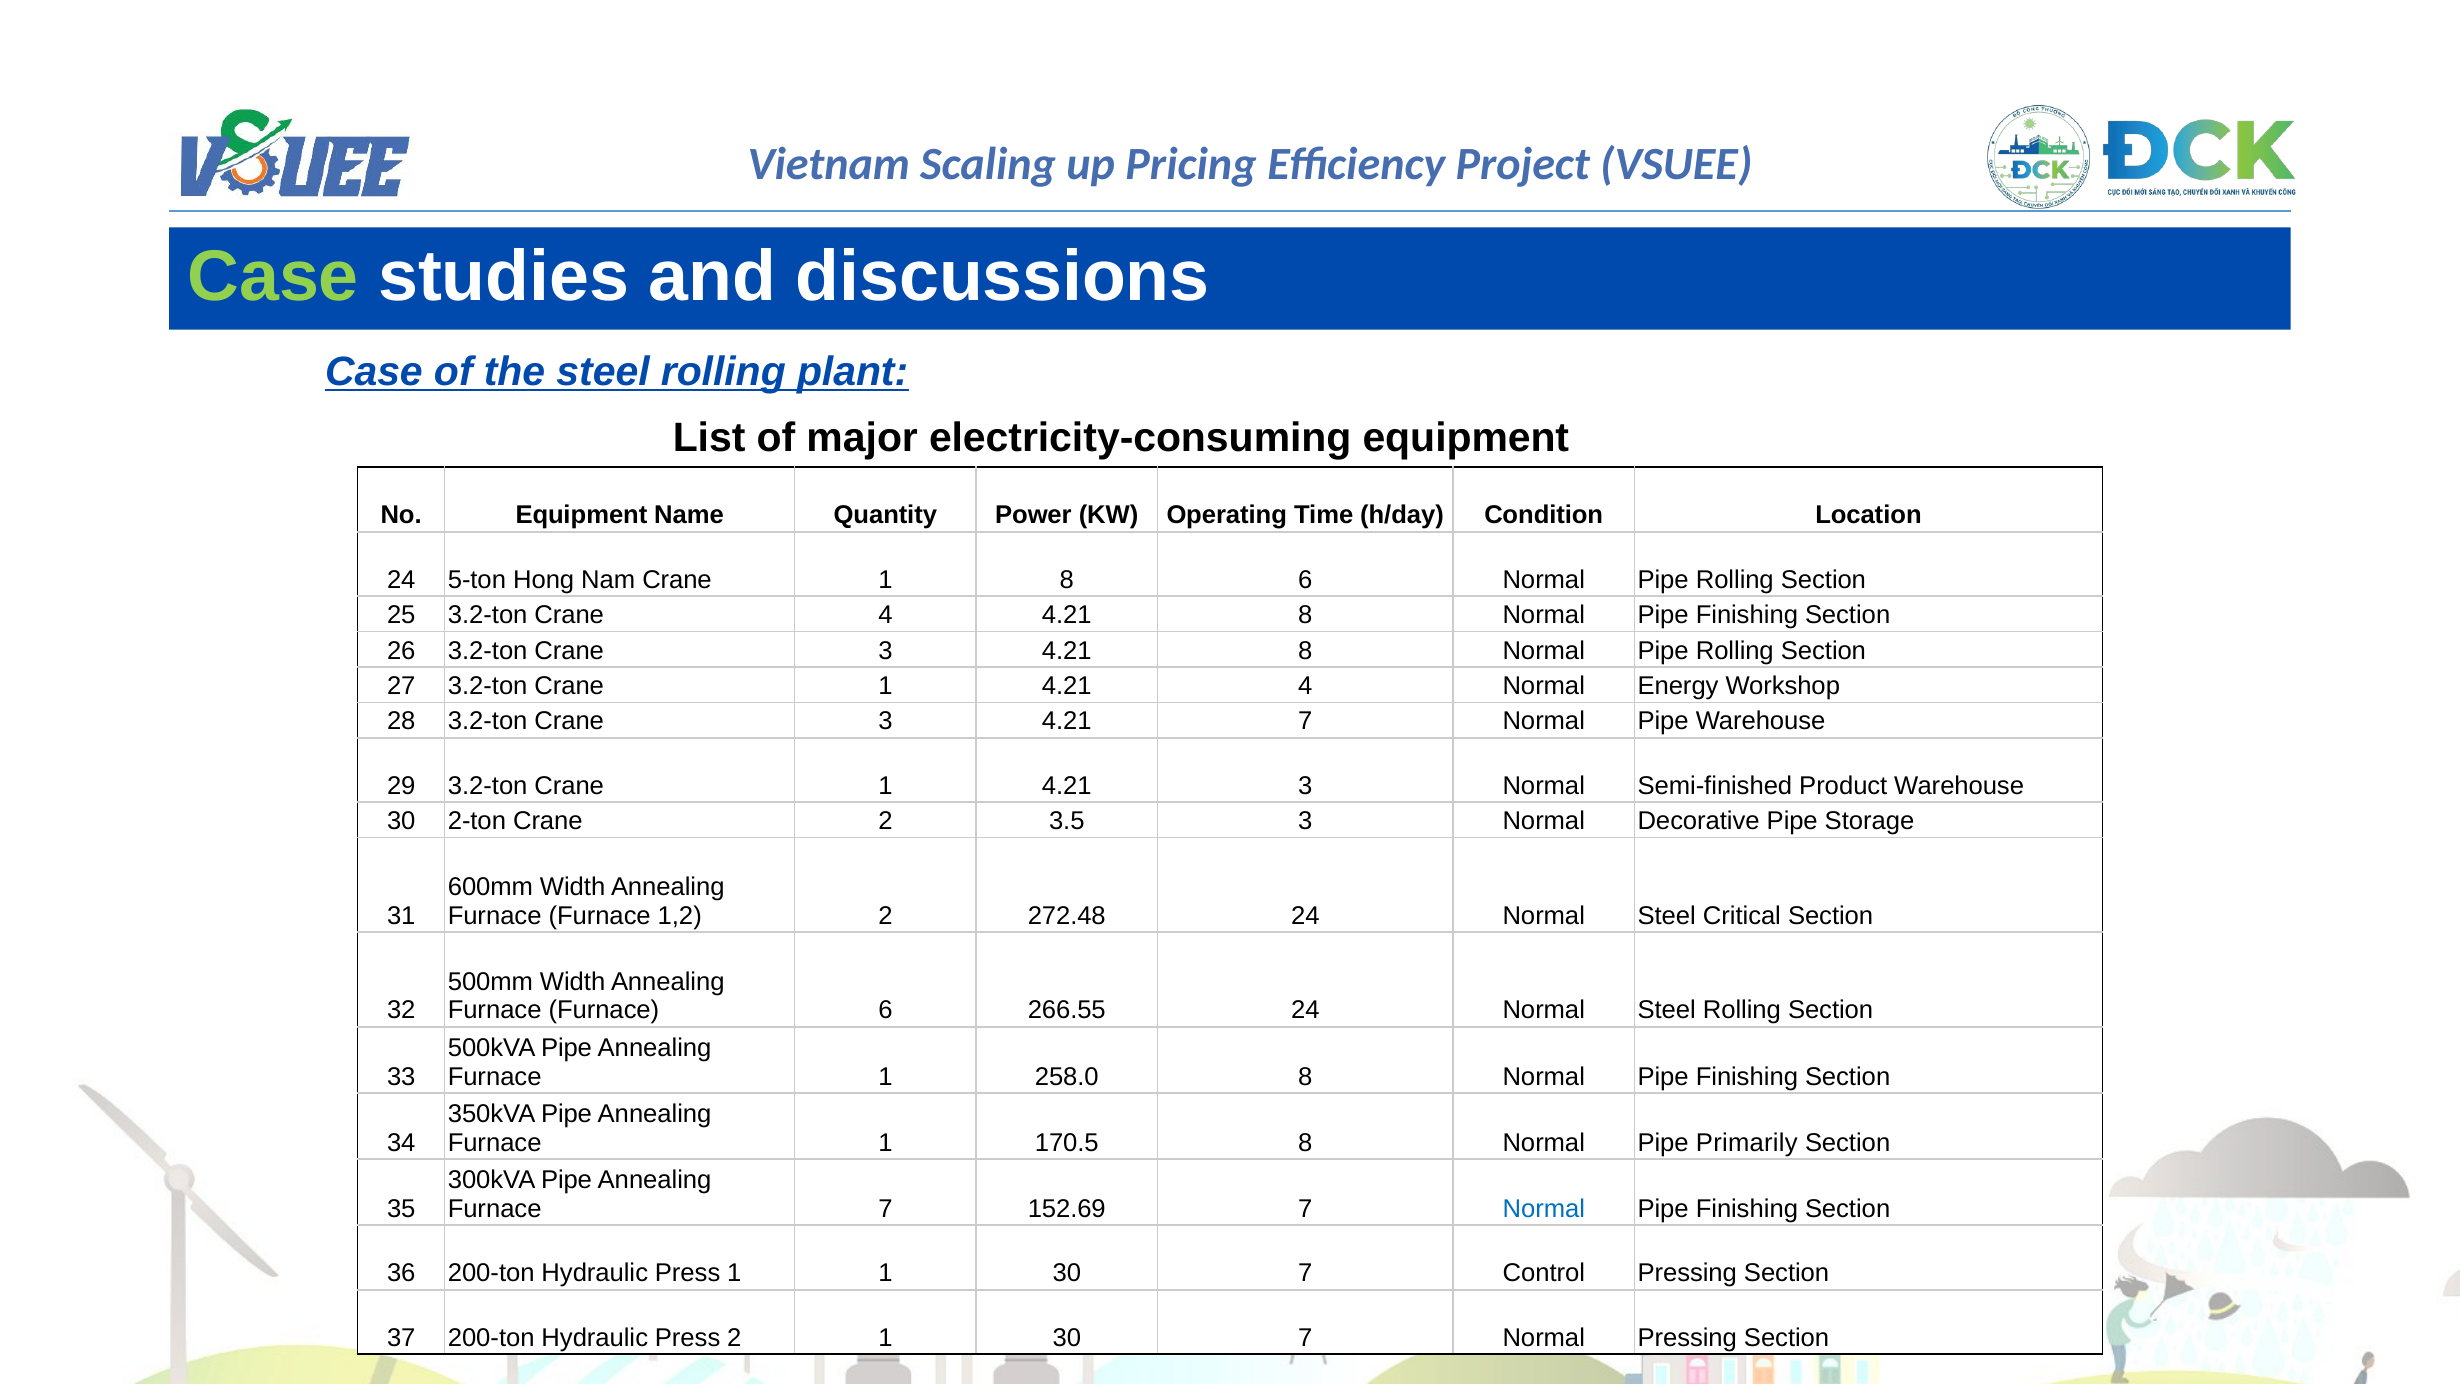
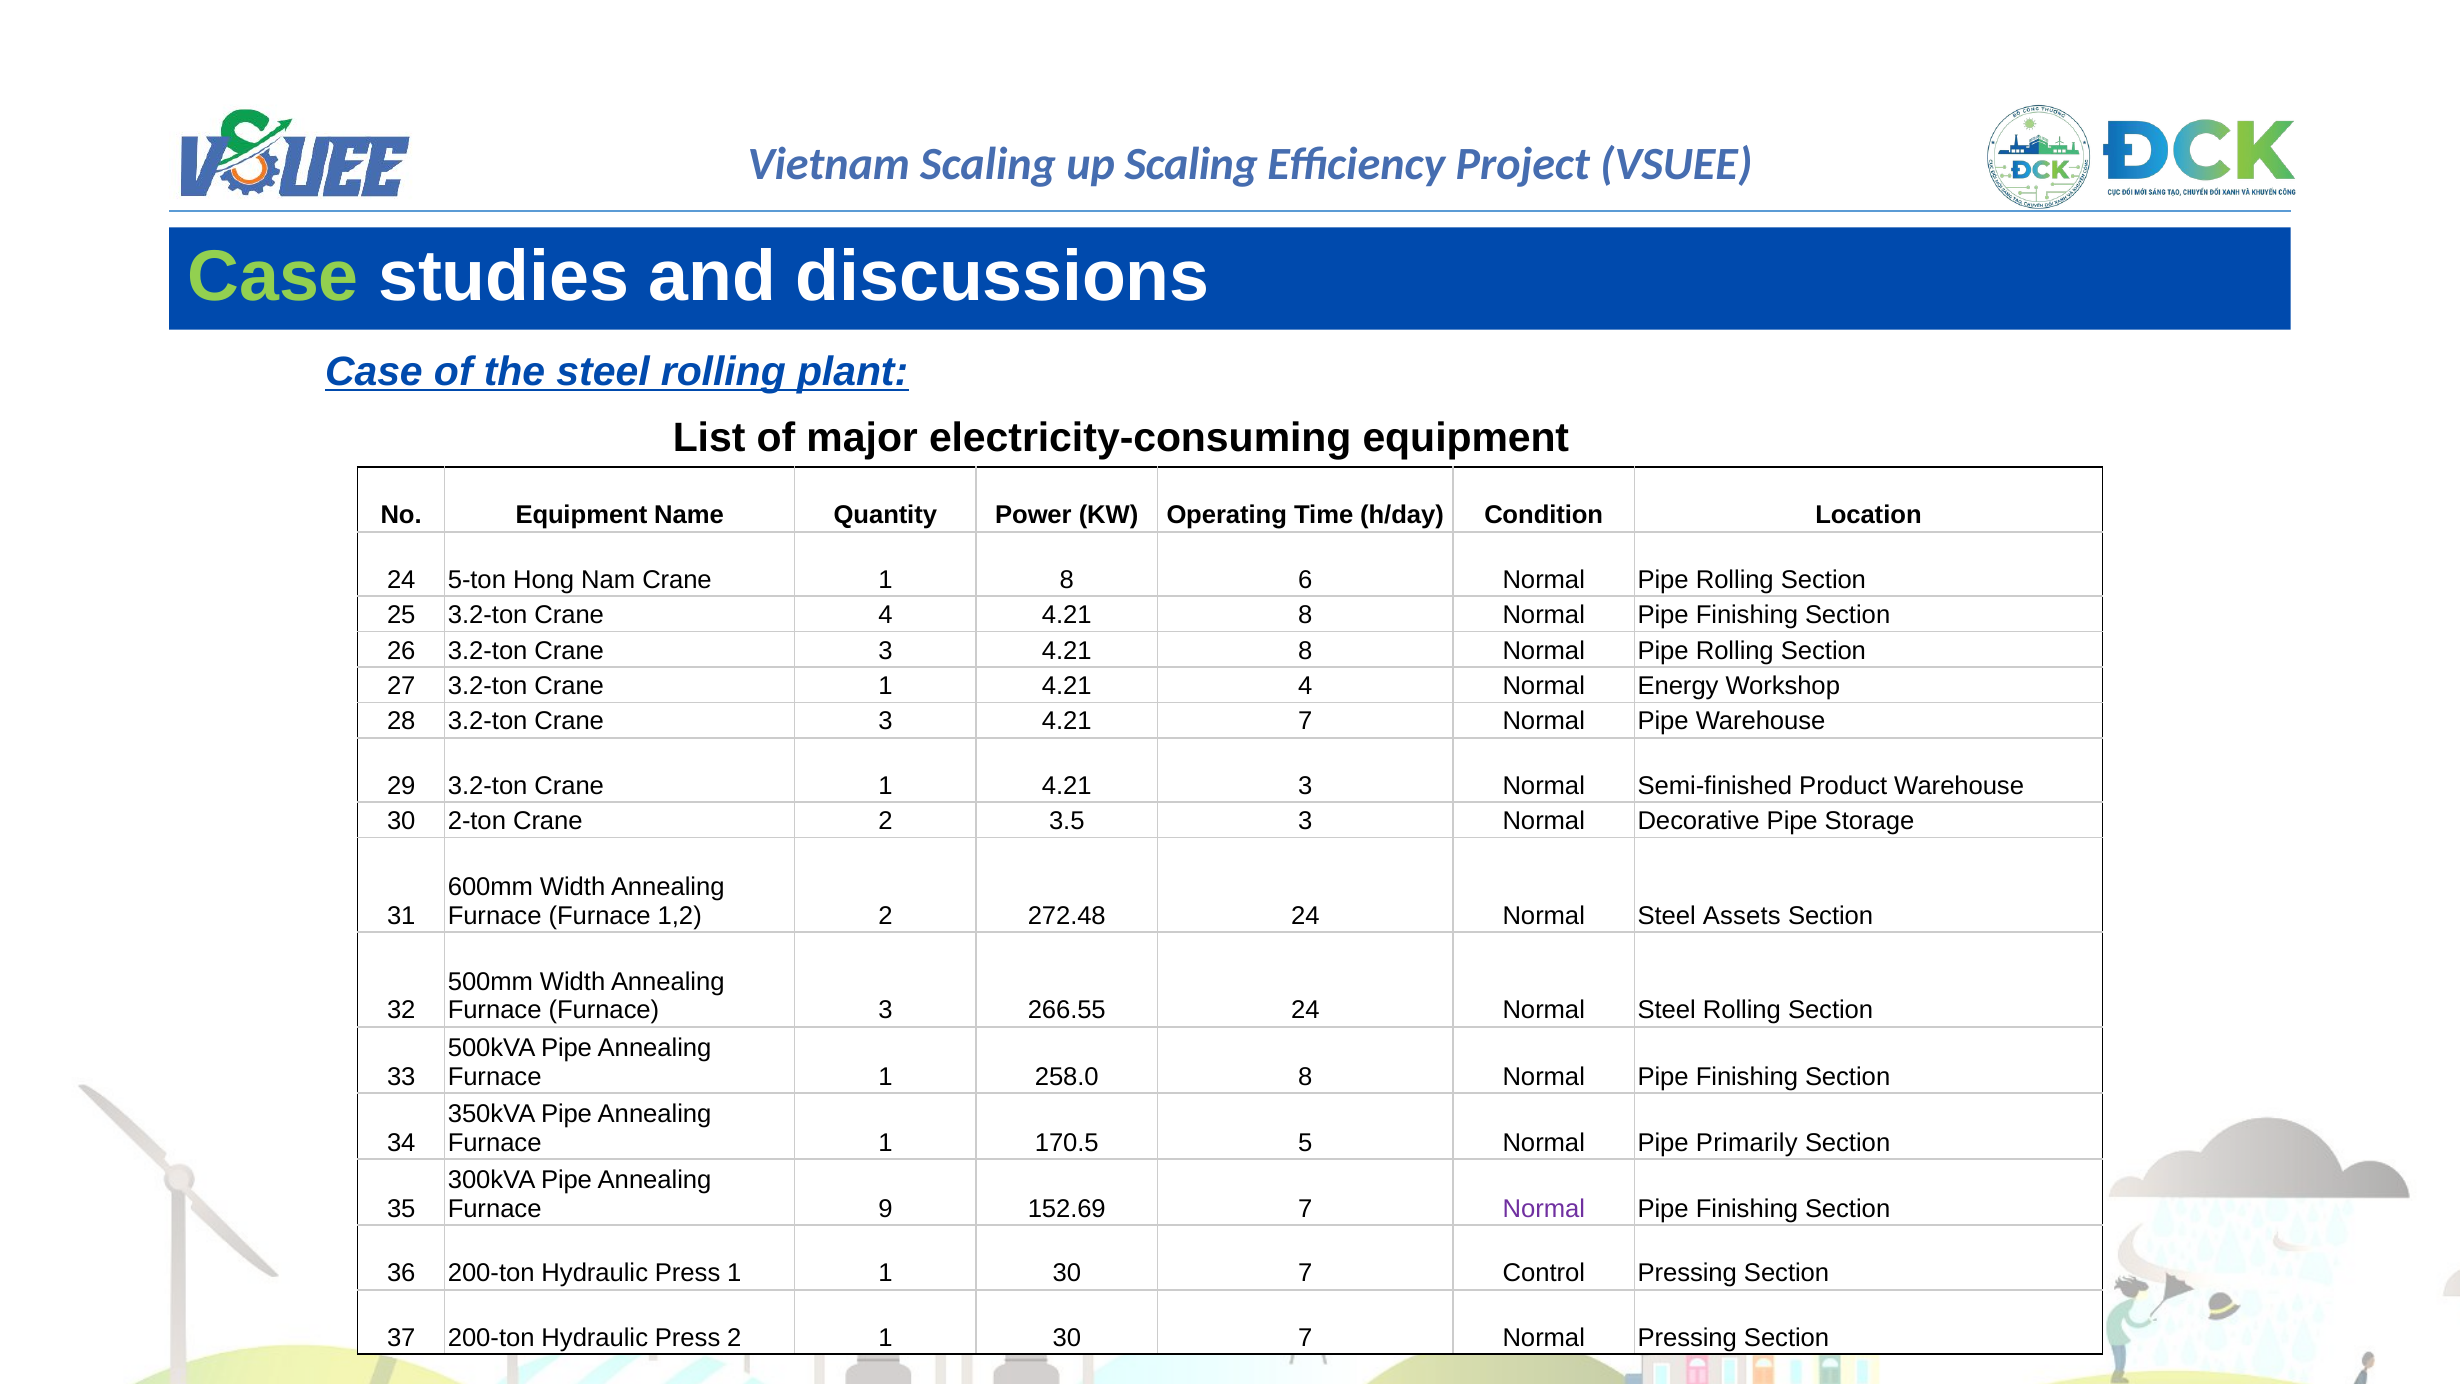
Pricing at (1191, 164): Pricing -> Scaling
Critical: Critical -> Assets
Furnace 6: 6 -> 3
170.5 8: 8 -> 5
Furnace 7: 7 -> 9
Normal at (1544, 1209) colour: blue -> purple
